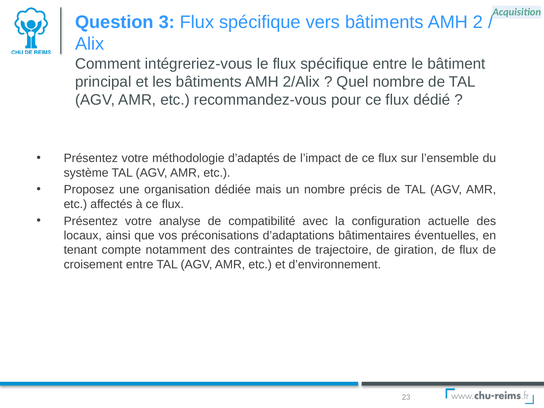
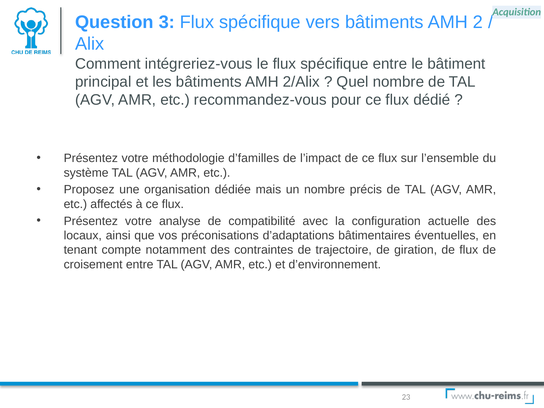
d’adaptés: d’adaptés -> d’familles
